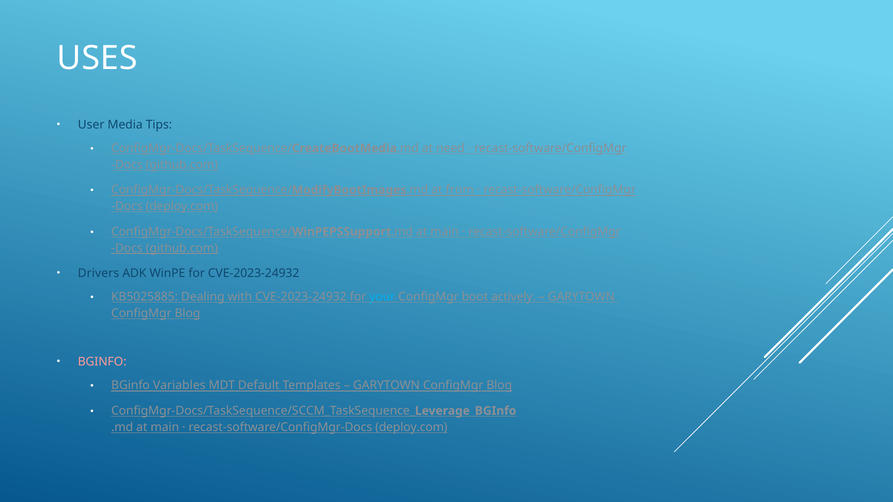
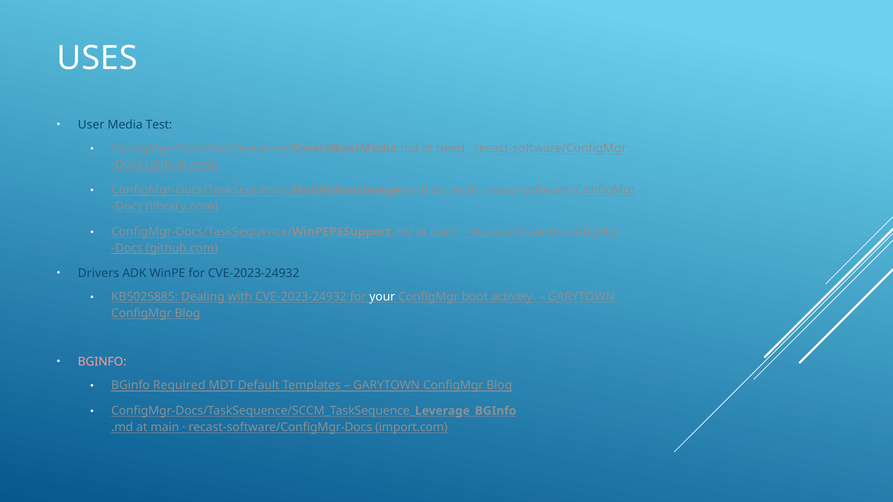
Tips: Tips -> Test
ConfigMgr-Docs/TaskSequence/ModifyBootImages.md at from: from -> need
deploy.com at (182, 206): deploy.com -> library.com
your colour: light blue -> white
Variables: Variables -> Required
recast-software/ConfigMgr-Docs deploy.com: deploy.com -> import.com
